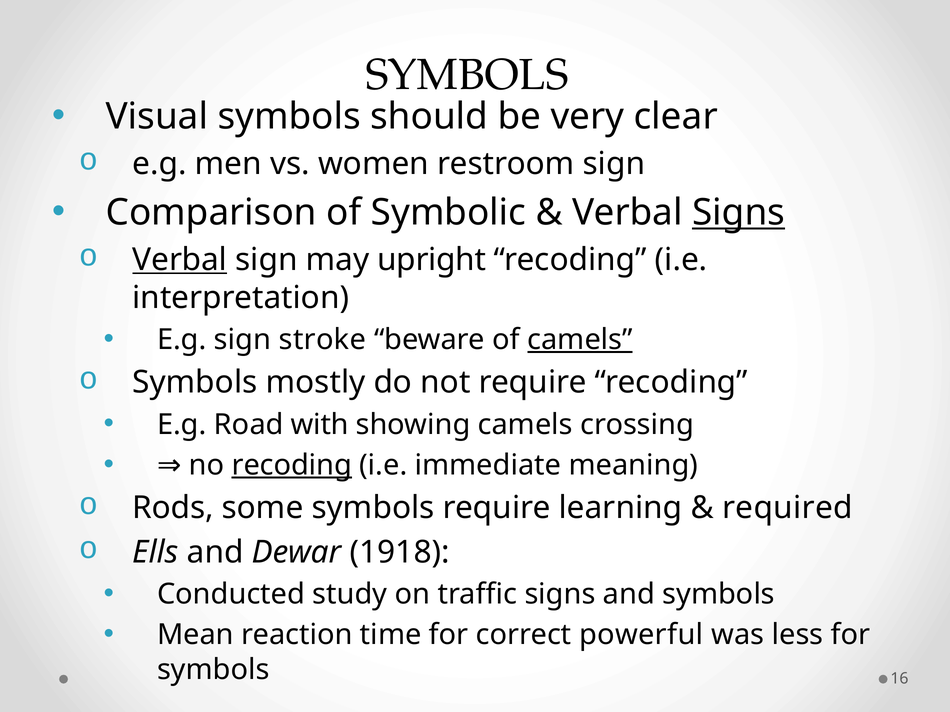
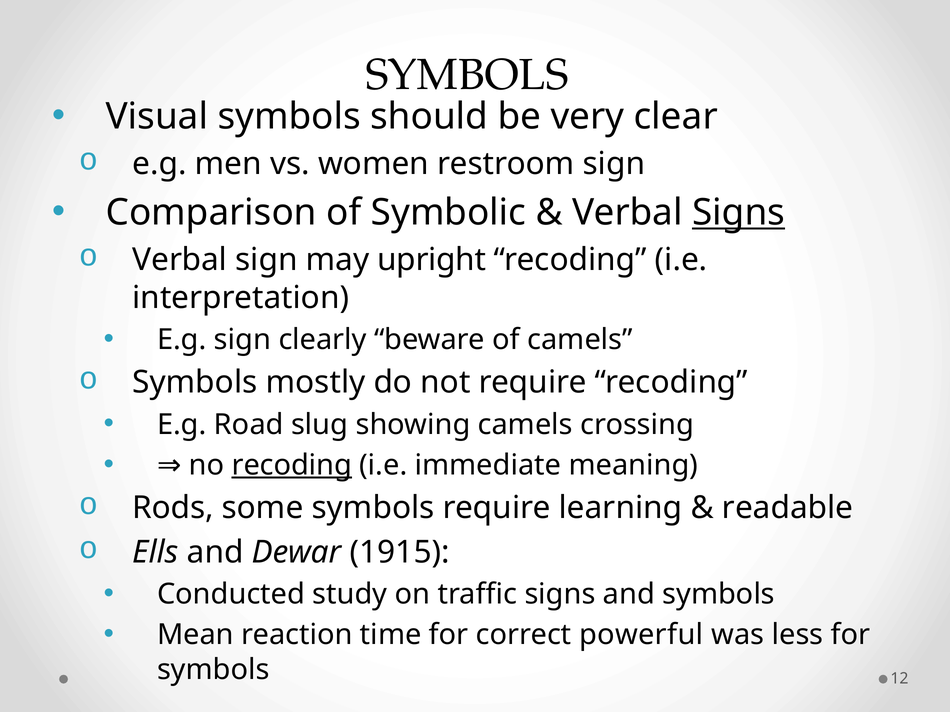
Verbal at (180, 260) underline: present -> none
stroke: stroke -> clearly
camels at (580, 340) underline: present -> none
with: with -> slug
required: required -> readable
1918: 1918 -> 1915
16: 16 -> 12
